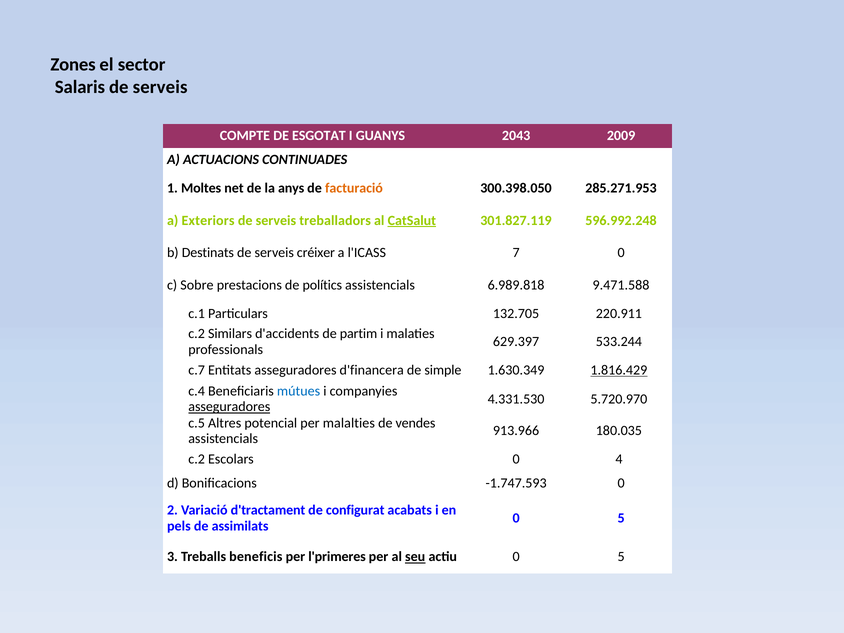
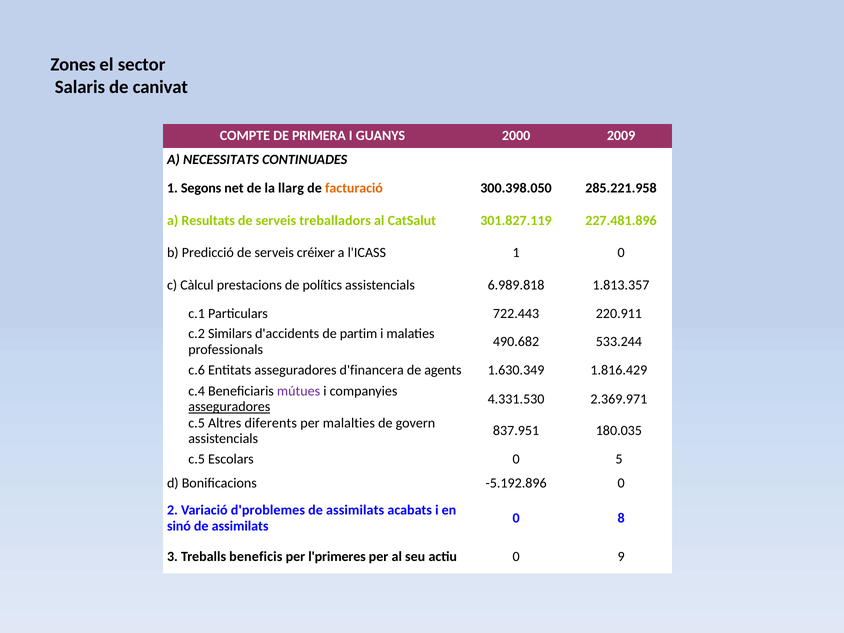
serveis at (160, 87): serveis -> canivat
ESGOTAT: ESGOTAT -> PRIMERA
2043: 2043 -> 2000
ACTUACIONS: ACTUACIONS -> NECESSITATS
Moltes: Moltes -> Segons
anys: anys -> llarg
285.271.953: 285.271.953 -> 285.221.958
Exteriors: Exteriors -> Resultats
CatSalut underline: present -> none
596.992.248: 596.992.248 -> 227.481.896
Destinats: Destinats -> Predicció
l'ICASS 7: 7 -> 1
Sobre: Sobre -> Càlcul
9.471.588: 9.471.588 -> 1.813.357
132.705: 132.705 -> 722.443
629.397: 629.397 -> 490.682
c.7: c.7 -> c.6
simple: simple -> agents
1.816.429 underline: present -> none
mútues colour: blue -> purple
5.720.970: 5.720.970 -> 2.369.971
potencial: potencial -> diferents
vendes: vendes -> govern
913.966: 913.966 -> 837.951
c.2 at (197, 459): c.2 -> c.5
4: 4 -> 5
-1.747.593: -1.747.593 -> -5.192.896
d'tractament: d'tractament -> d'problemes
configurat at (355, 510): configurat -> assimilats
5 at (621, 518): 5 -> 8
pels: pels -> sinó
seu underline: present -> none
actiu 0 5: 5 -> 9
